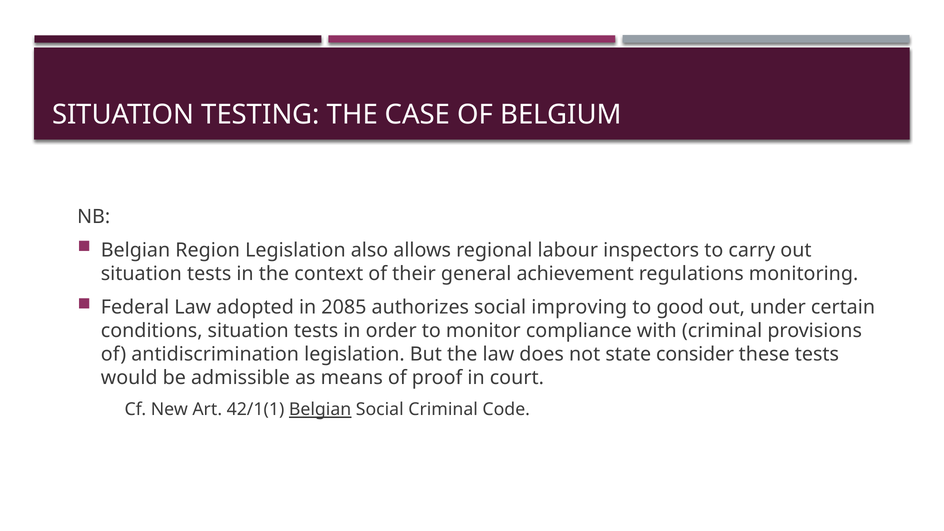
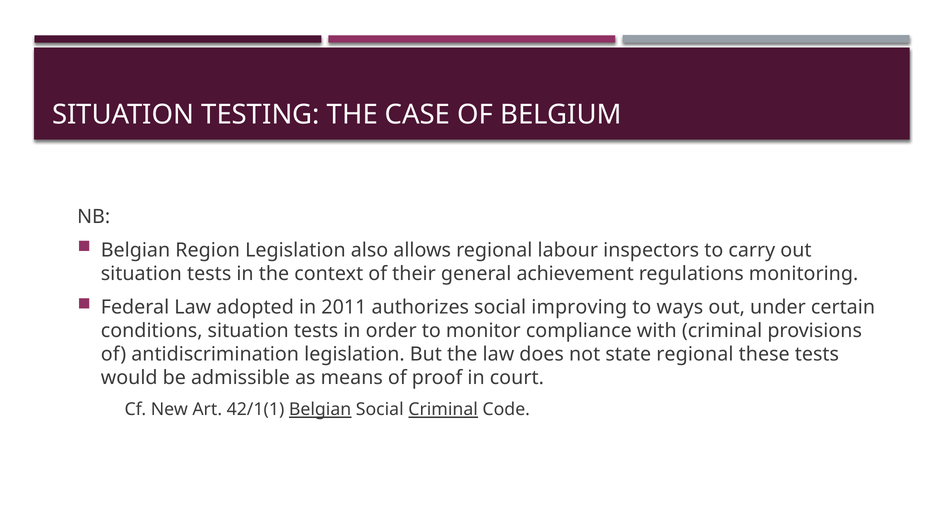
2085: 2085 -> 2011
good: good -> ways
state consider: consider -> regional
Criminal at (443, 410) underline: none -> present
